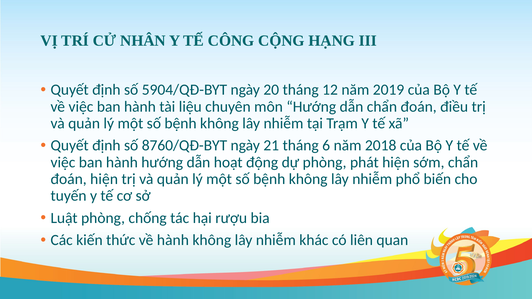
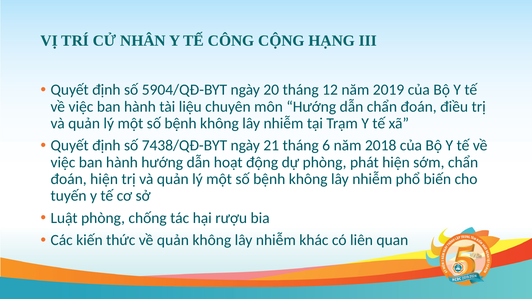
8760/QĐ-BYT: 8760/QĐ-BYT -> 7438/QĐ-BYT
về hành: hành -> quản
